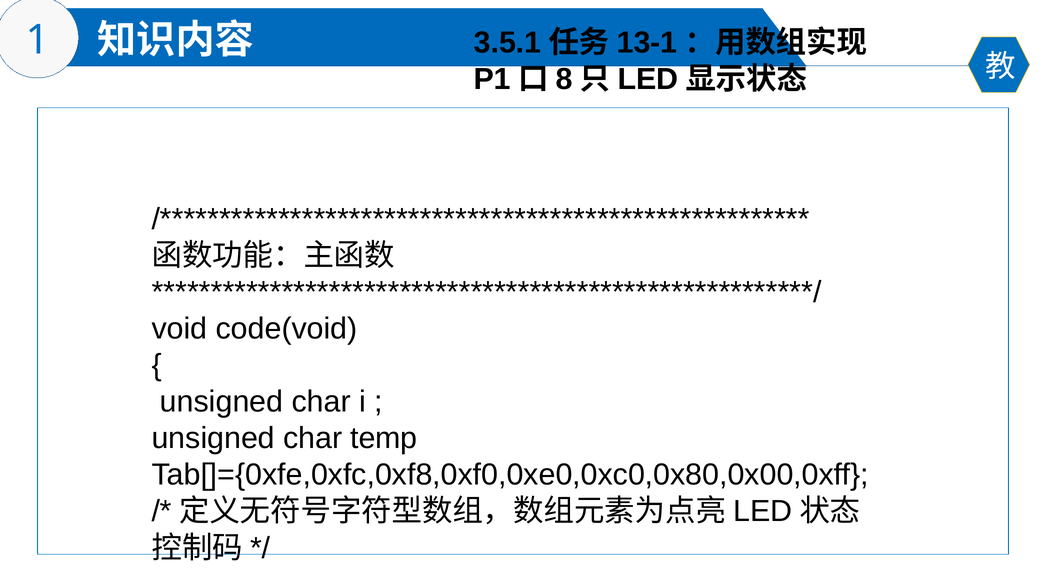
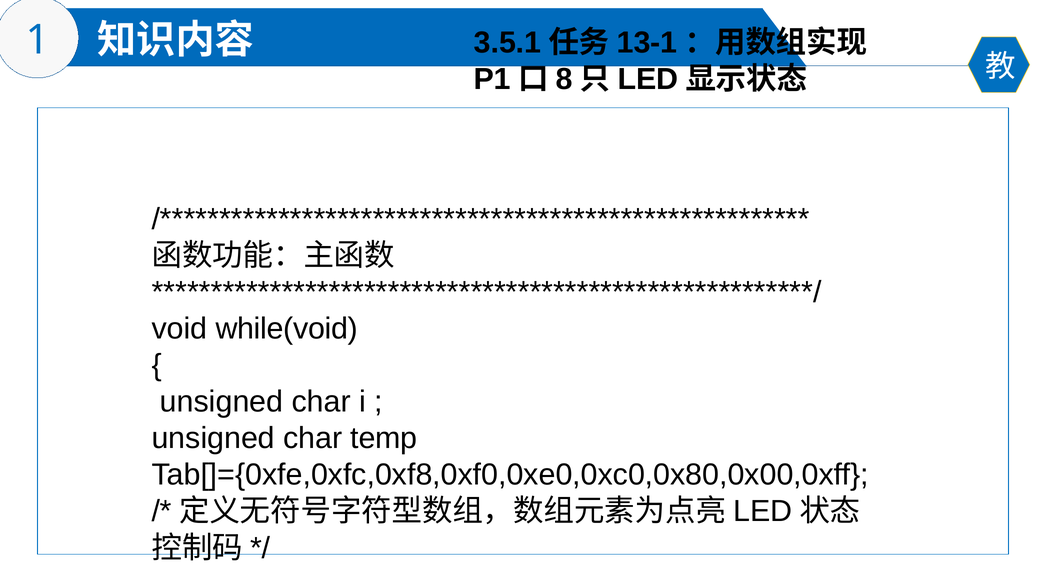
code(void: code(void -> while(void
